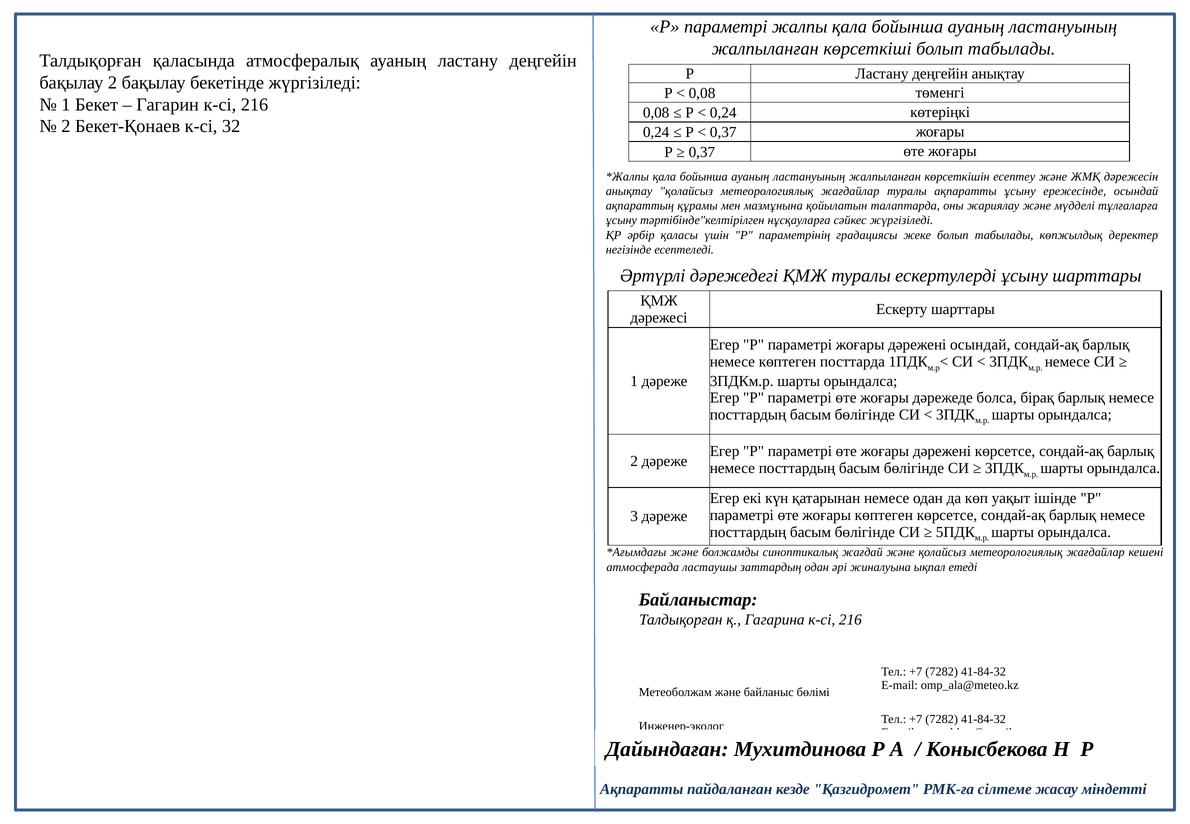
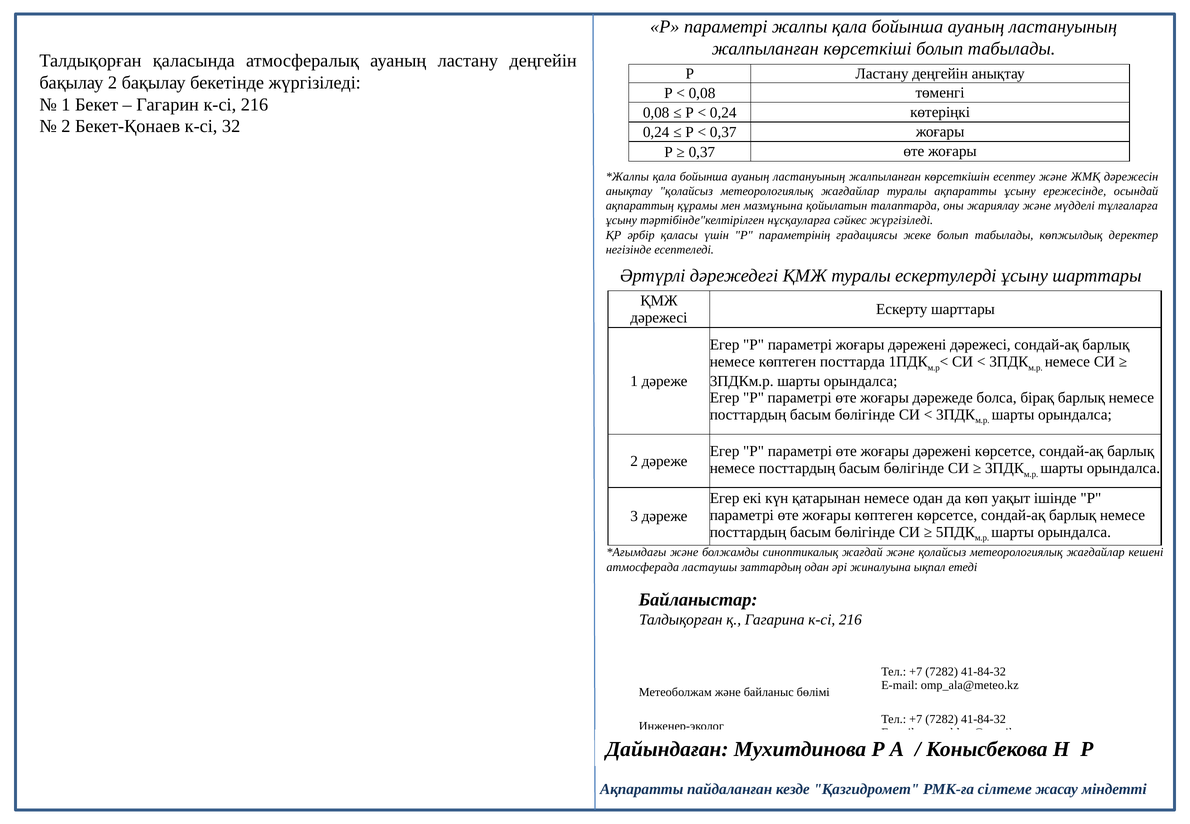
дәрежені осындай: осындай -> дәрежесі
